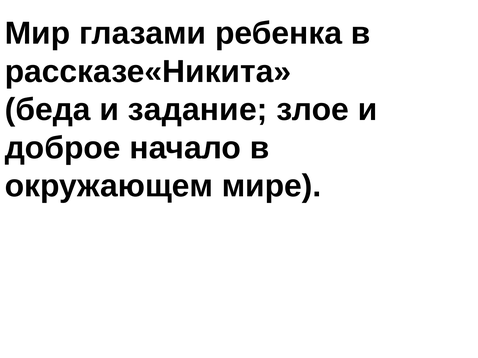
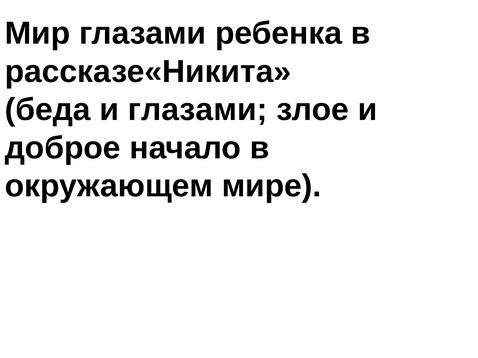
и задание: задание -> глазами
